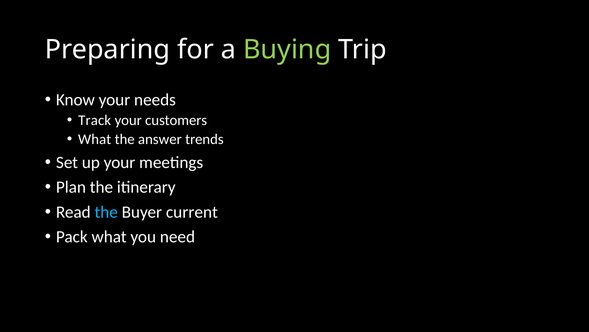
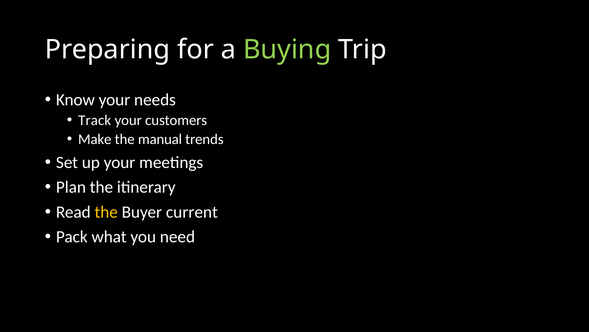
What at (95, 139): What -> Make
answer: answer -> manual
the at (106, 212) colour: light blue -> yellow
